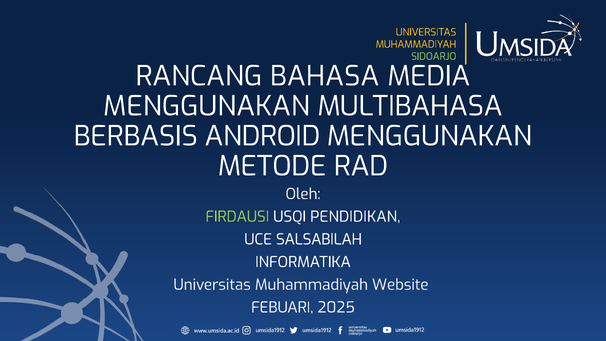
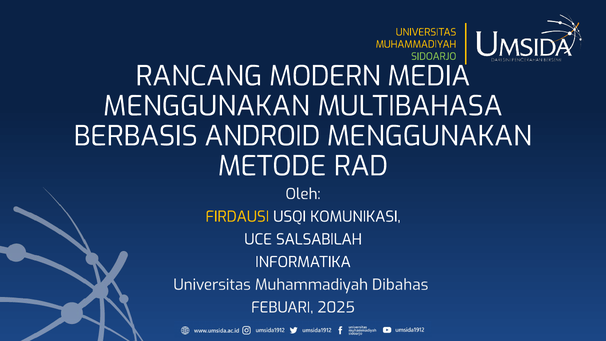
BAHASA: BAHASA -> MODERN
FIRDAUSI colour: light green -> yellow
PENDIDIKAN: PENDIDIKAN -> KOMUNIKASI
Website: Website -> Dibahas
